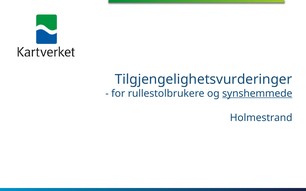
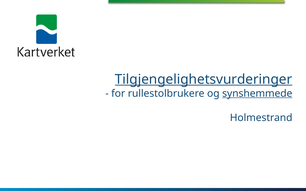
Tilgjengelighetsvurderinger underline: none -> present
